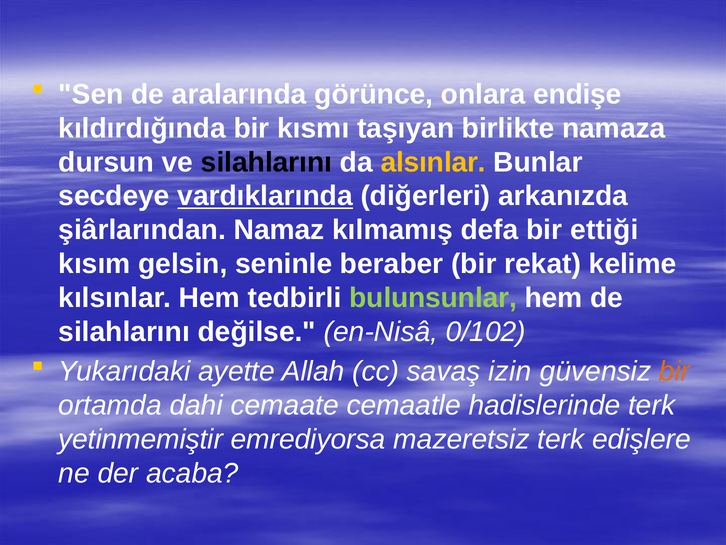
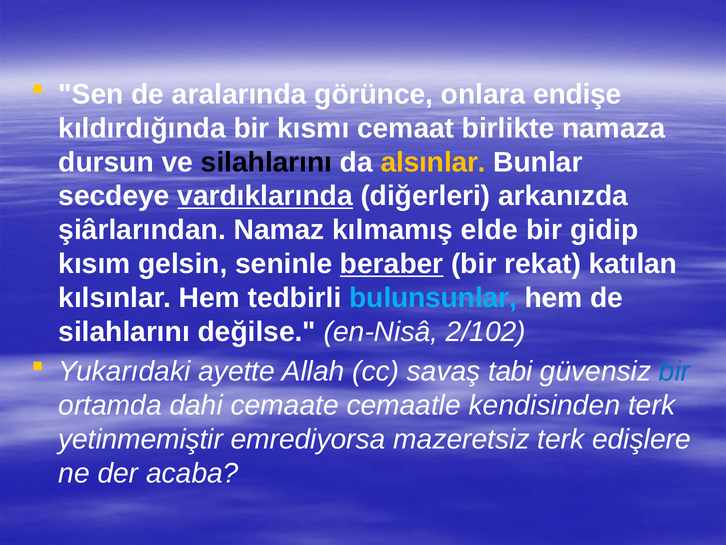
taşıyan: taşıyan -> cemaat
defa: defa -> elde
ettiği: ettiği -> gidip
beraber underline: none -> present
kelime: kelime -> katılan
bulunsunlar colour: light green -> light blue
0/102: 0/102 -> 2/102
izin: izin -> tabi
bir at (675, 371) colour: orange -> blue
hadislerinde: hadislerinde -> kendisinden
